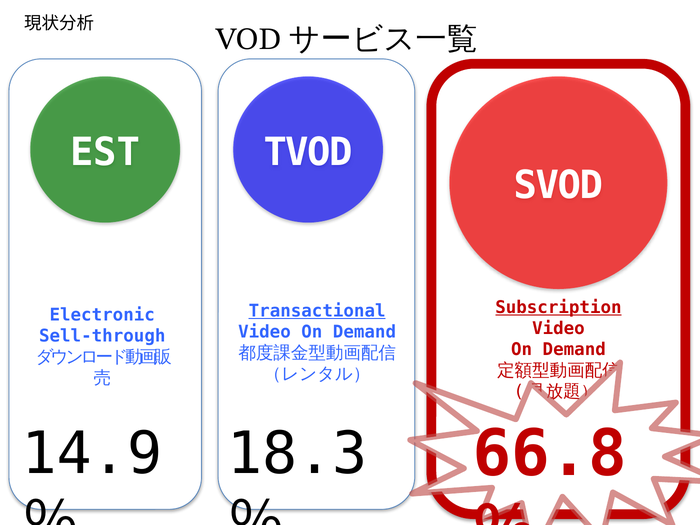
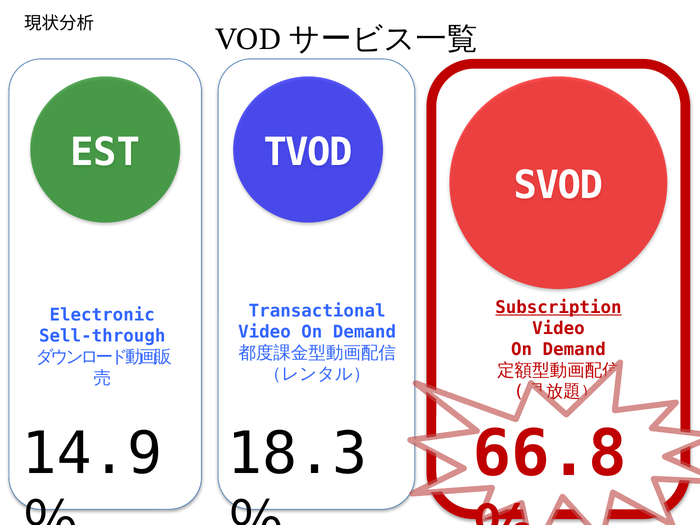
Transactional underline: present -> none
